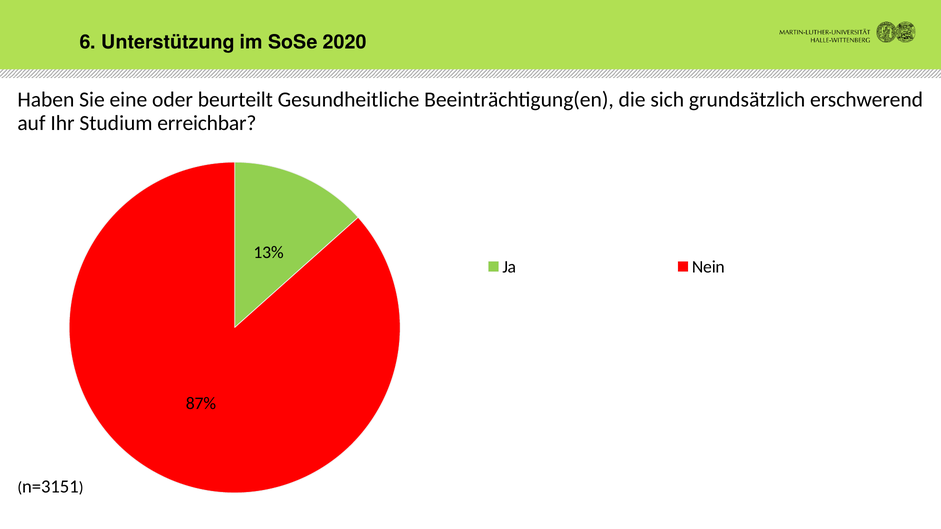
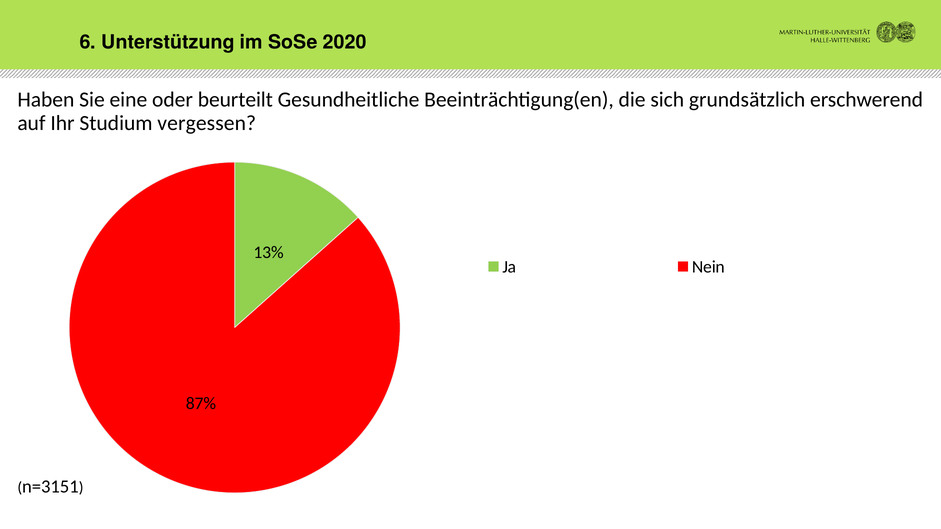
erreichbar: erreichbar -> vergessen
